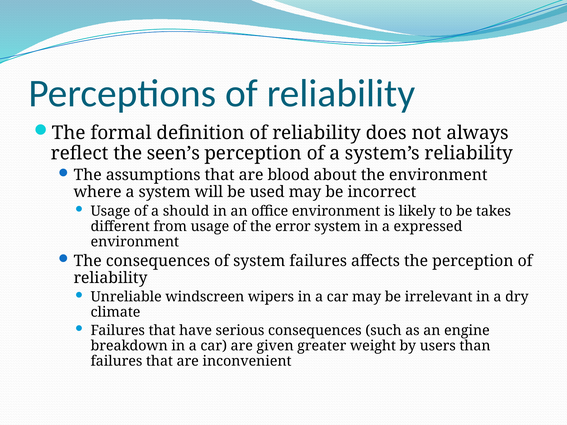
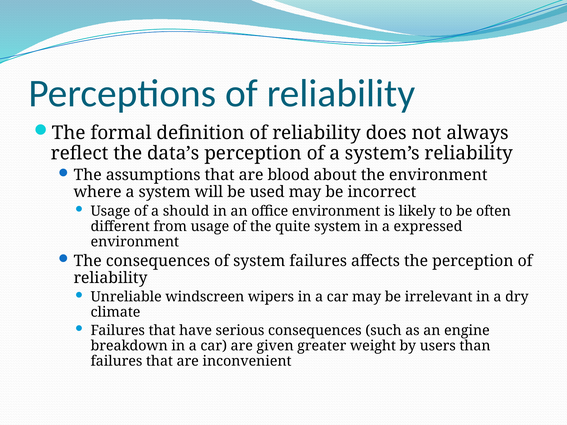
seen’s: seen’s -> data’s
takes: takes -> often
error: error -> quite
